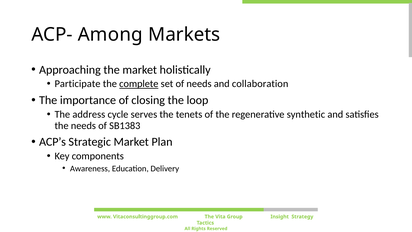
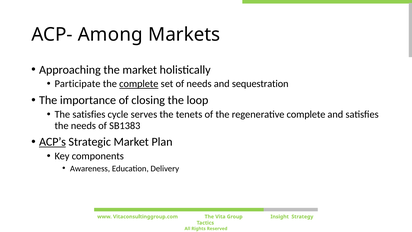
collaboration: collaboration -> sequestration
The address: address -> satisfies
regenerative synthetic: synthetic -> complete
ACP’s underline: none -> present
